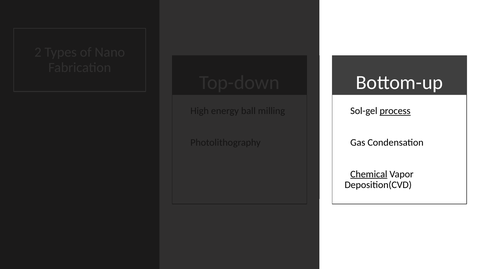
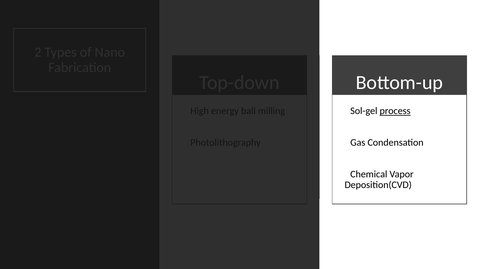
Chemical underline: present -> none
